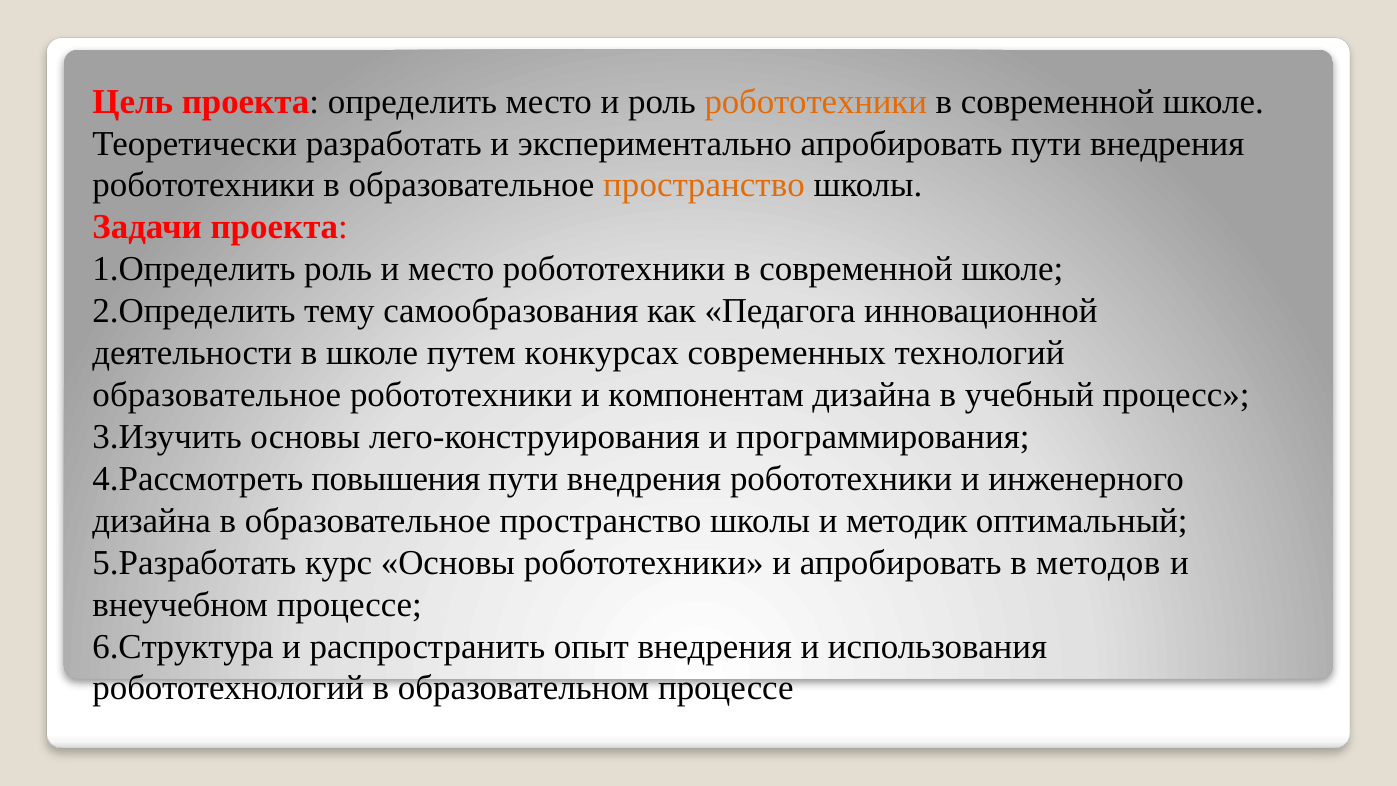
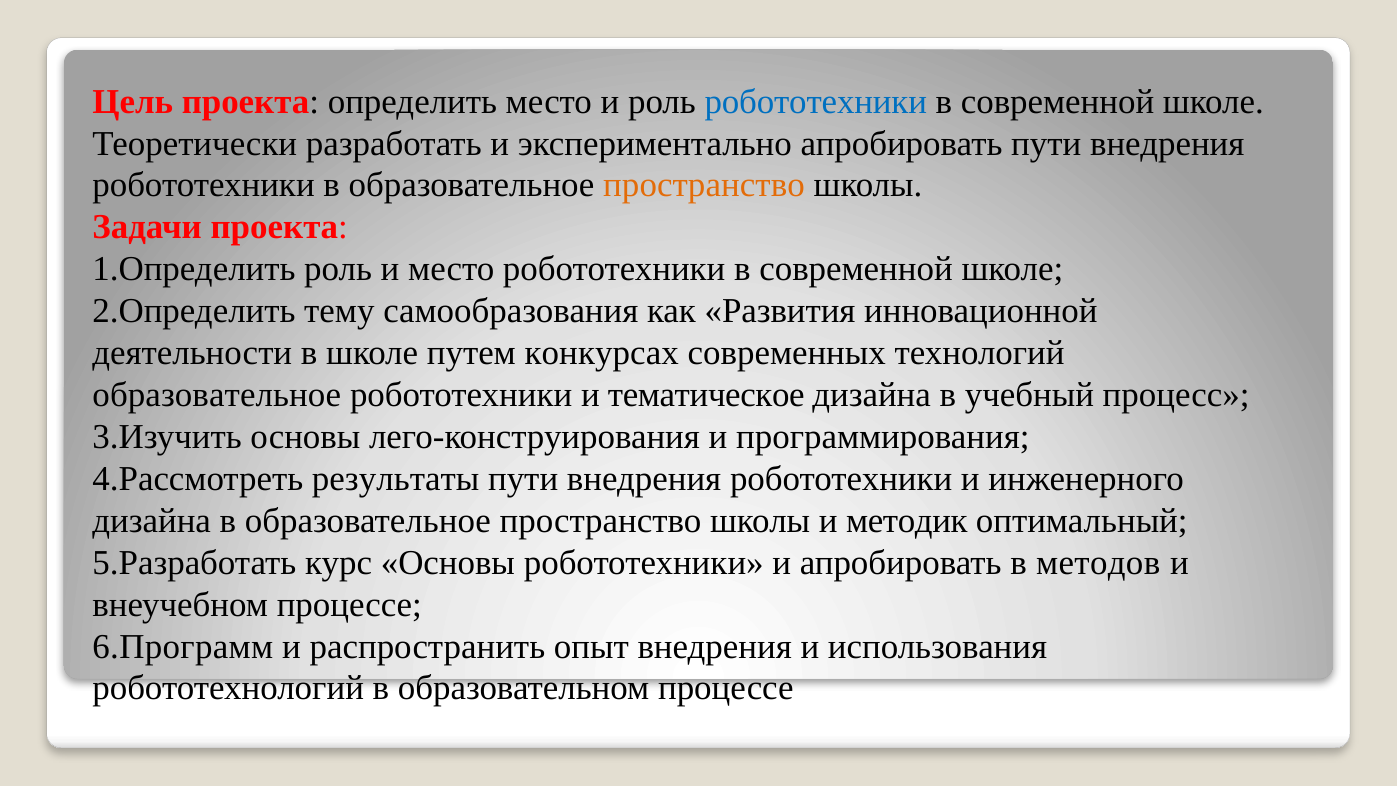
робототехники at (816, 102) colour: orange -> blue
Педагога: Педагога -> Развития
компонентам: компонентам -> тематическое
повышения: повышения -> результаты
6.Структура: 6.Структура -> 6.Программ
